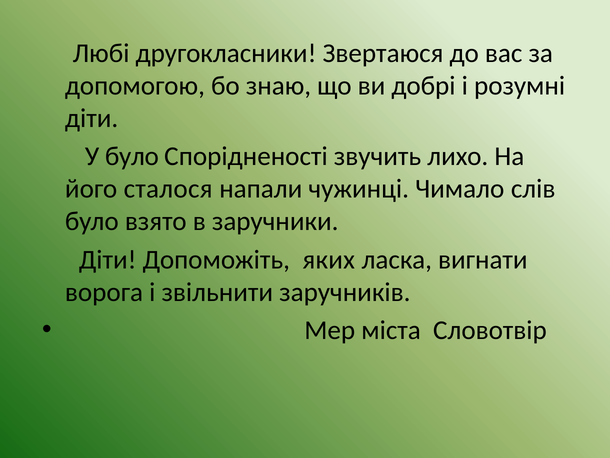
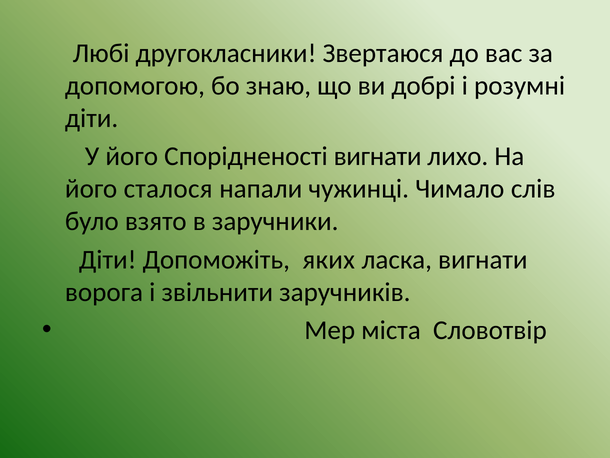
У було: було -> його
Спорідненості звучить: звучить -> вигнати
